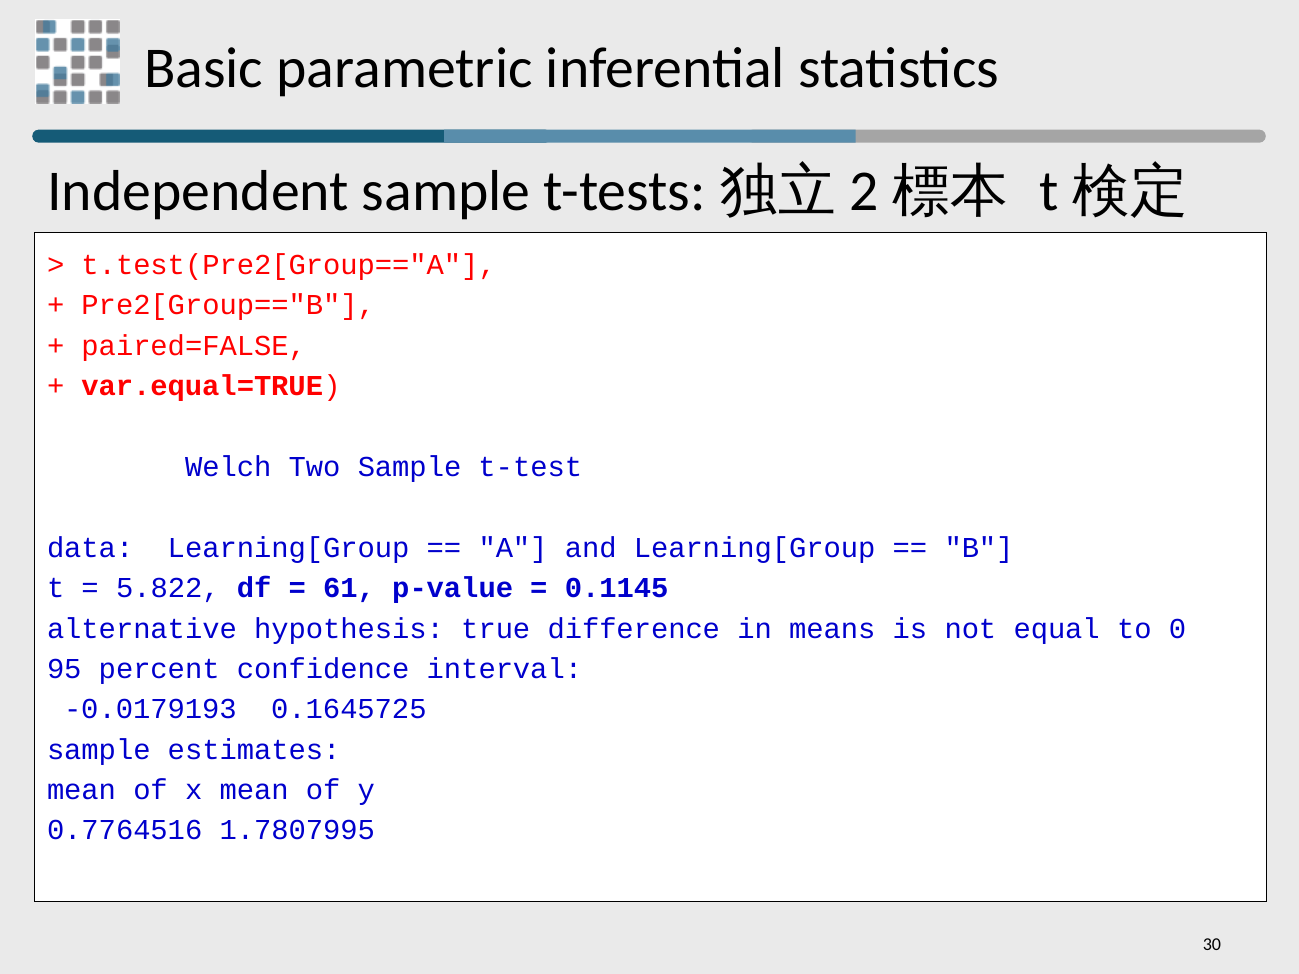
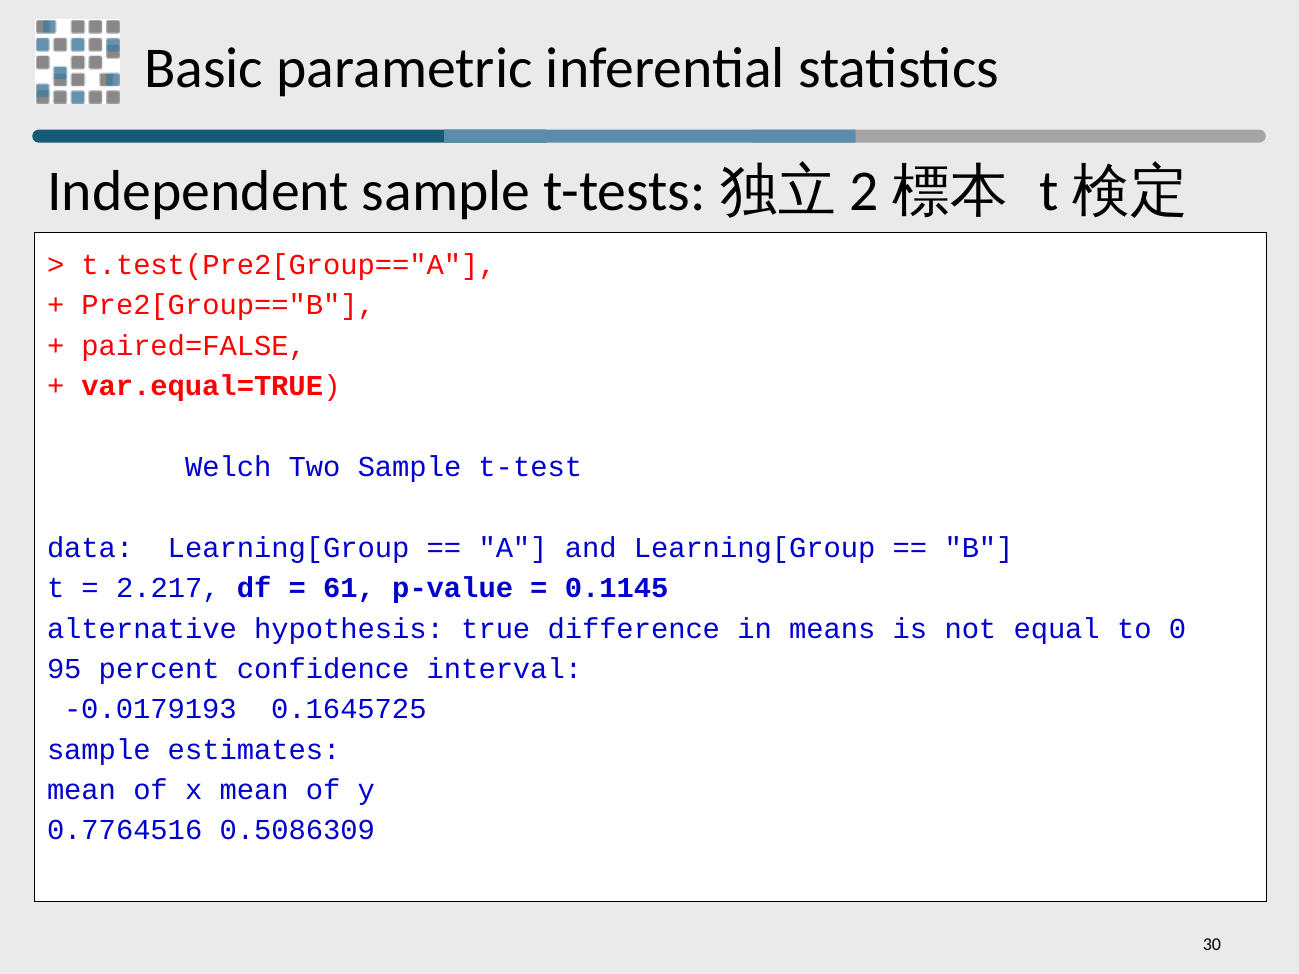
5.822: 5.822 -> 2.217
1.7807995: 1.7807995 -> 0.5086309
